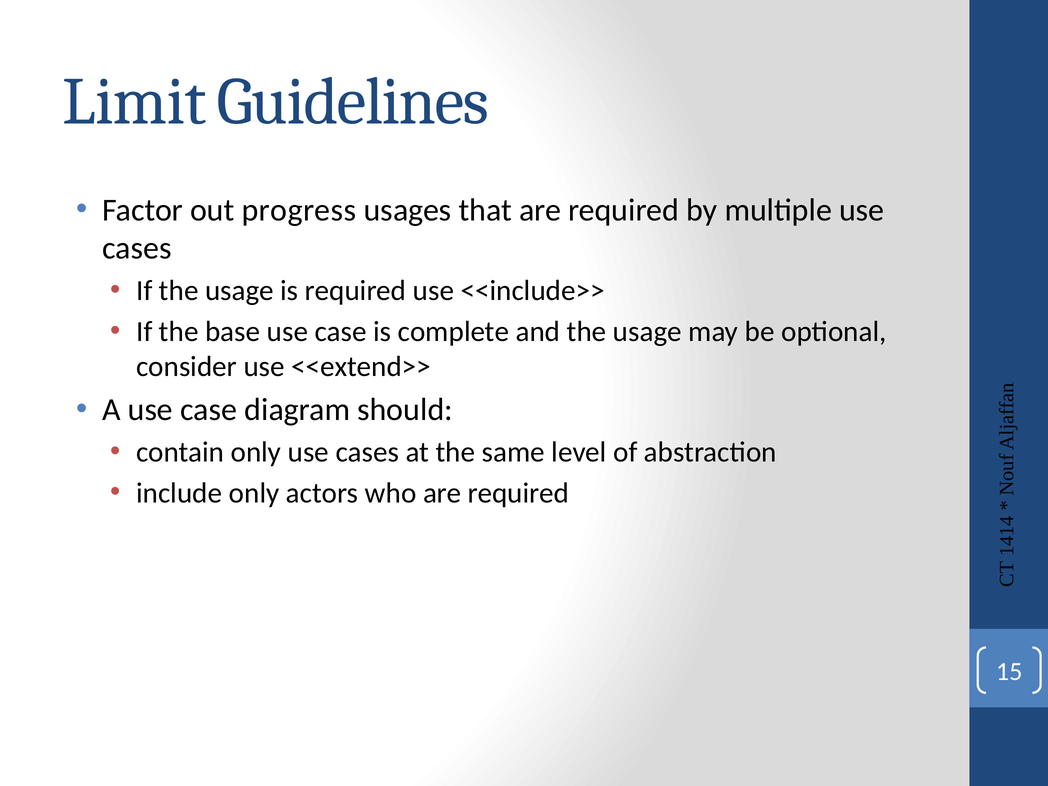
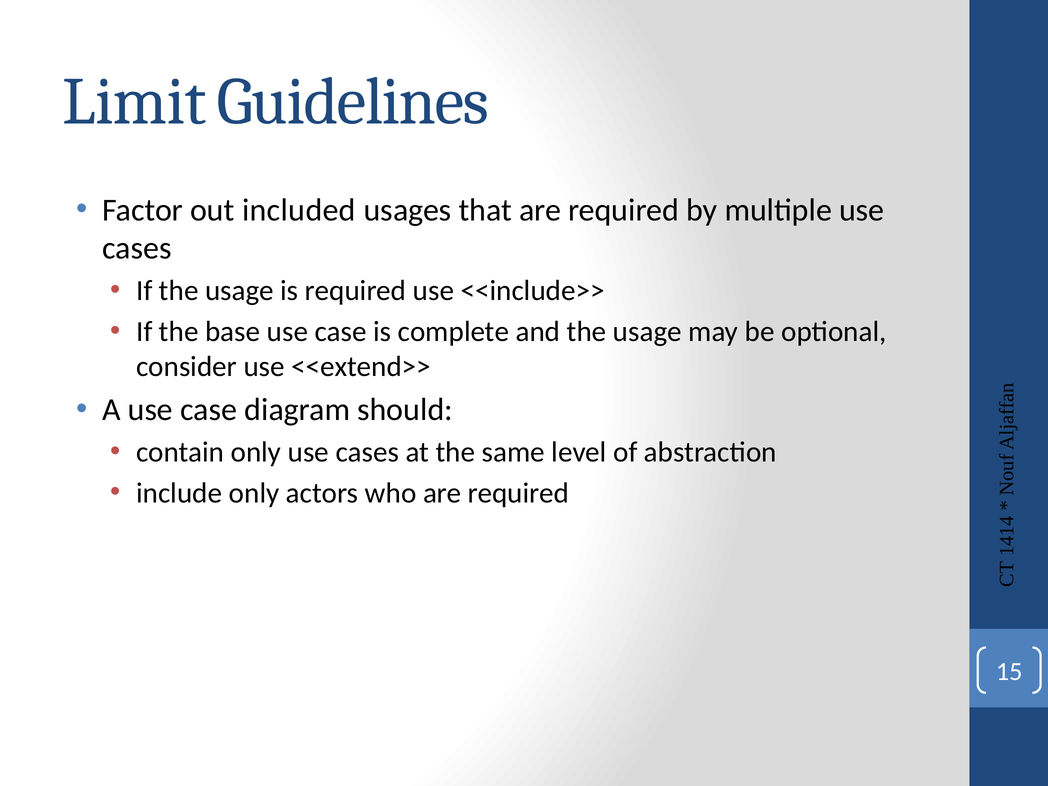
progress: progress -> included
